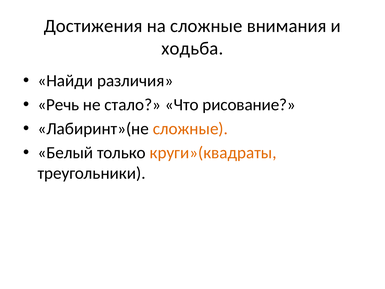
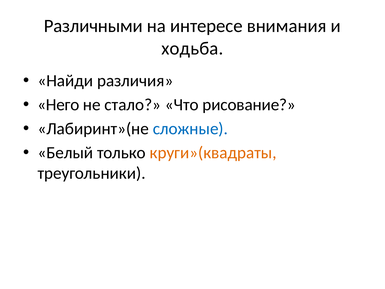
Достижения: Достижения -> Различными
на сложные: сложные -> интересе
Речь: Речь -> Него
сложные at (190, 129) colour: orange -> blue
